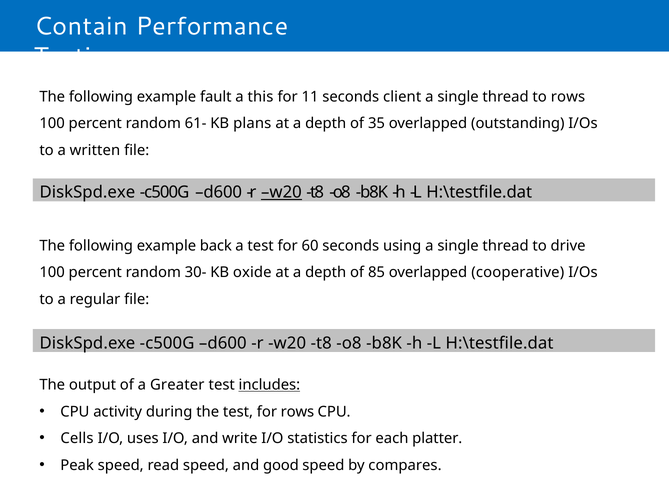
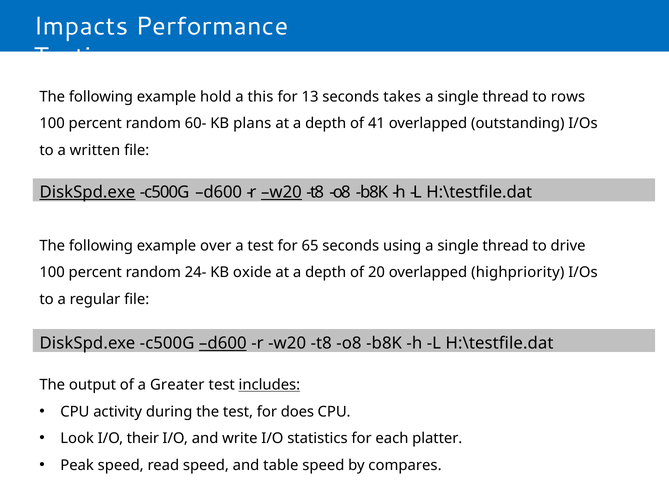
Contain: Contain -> Impacts
fault: fault -> hold
11: 11 -> 13
client: client -> takes
61-: 61- -> 60-
35: 35 -> 41
DiskSpd.exe at (87, 192) underline: none -> present
back: back -> over
60: 60 -> 65
30-: 30- -> 24-
85: 85 -> 20
cooperative: cooperative -> highpriority
d600 at (223, 343) underline: none -> present
for rows: rows -> does
Cells: Cells -> Look
uses: uses -> their
good: good -> table
